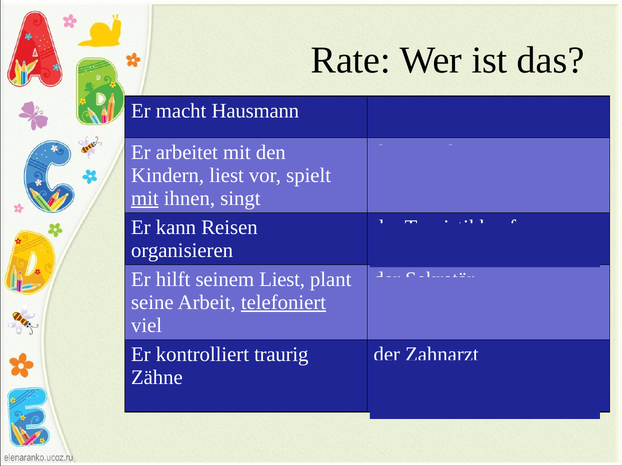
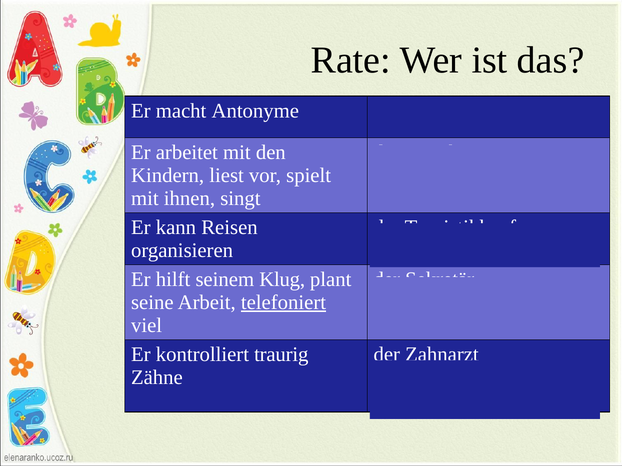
Hausmann: Hausmann -> Antonyme
mit at (145, 199) underline: present -> none
seinem Liest: Liest -> Klug
